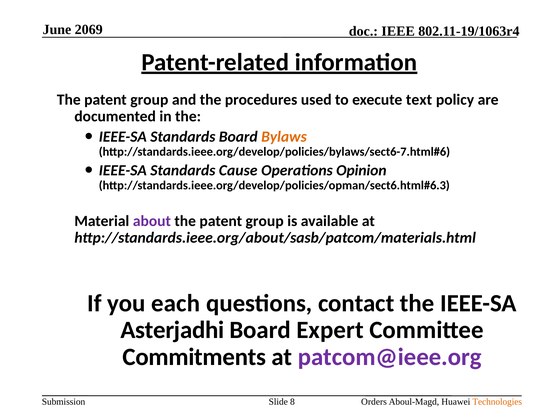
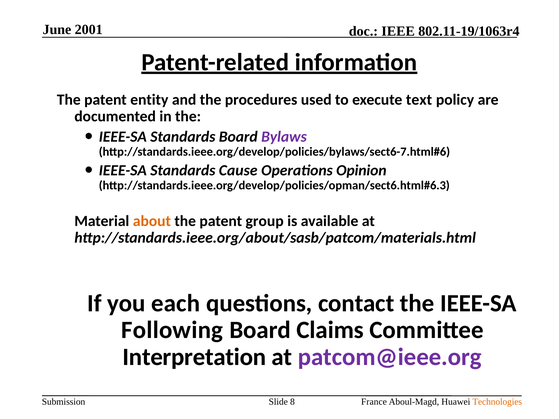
2069: 2069 -> 2001
group at (149, 100): group -> entity
Bylaws colour: orange -> purple
about colour: purple -> orange
Asterjadhi: Asterjadhi -> Following
Expert: Expert -> Claims
Commitments: Commitments -> Interpretation
Orders: Orders -> France
